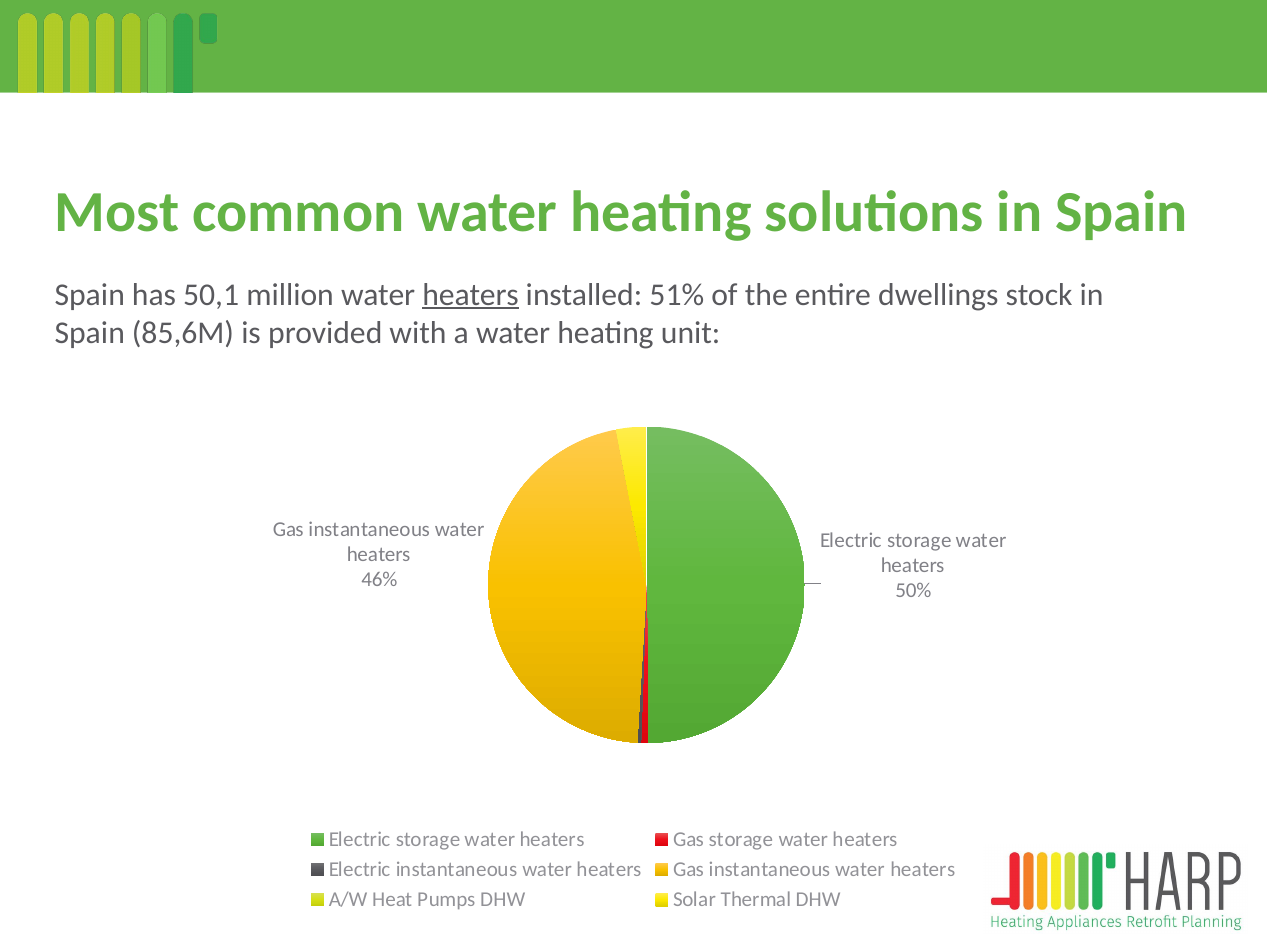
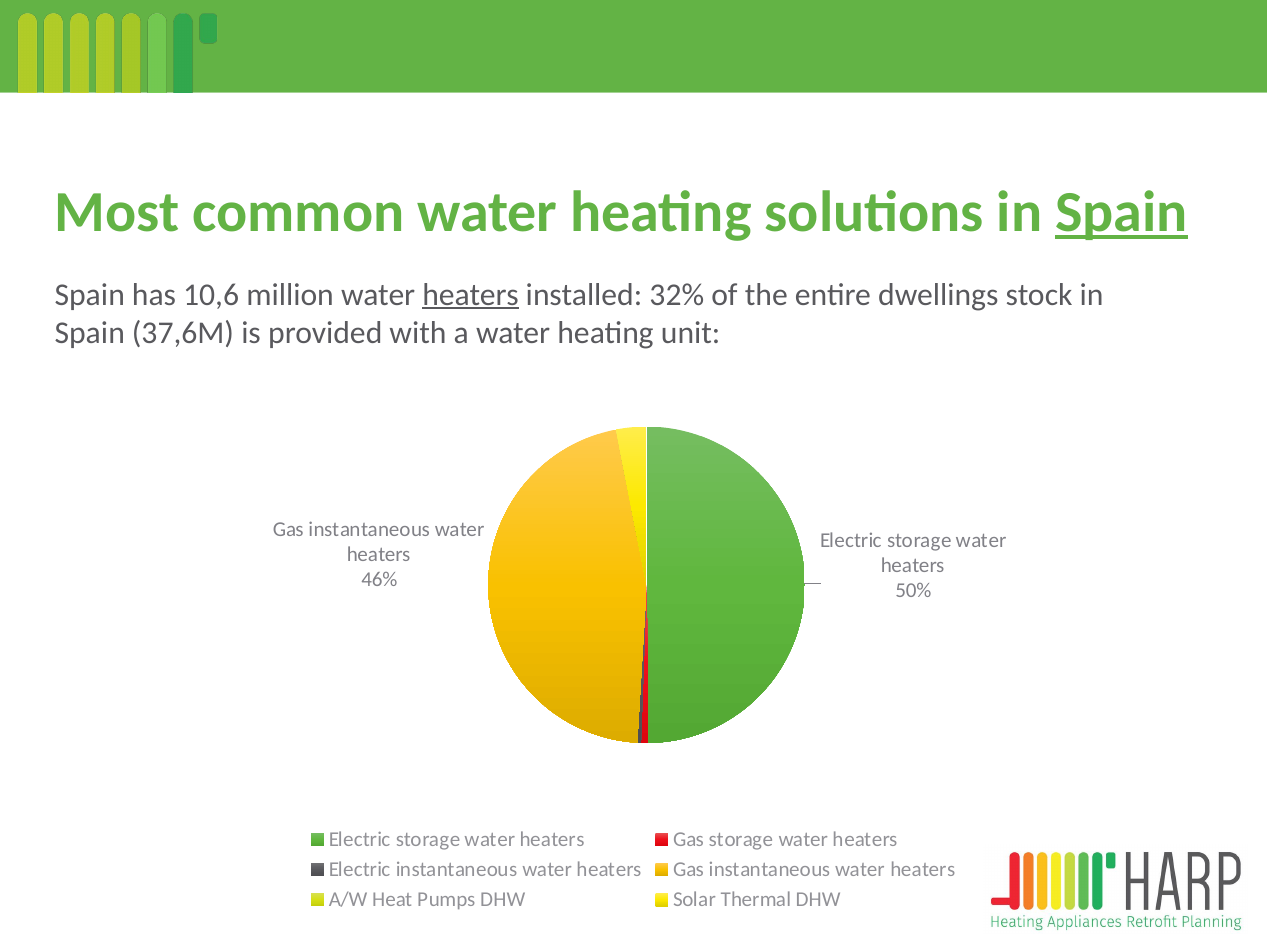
Spain at (1121, 212) underline: none -> present
50,1: 50,1 -> 10,6
51%: 51% -> 32%
85,6M: 85,6M -> 37,6M
